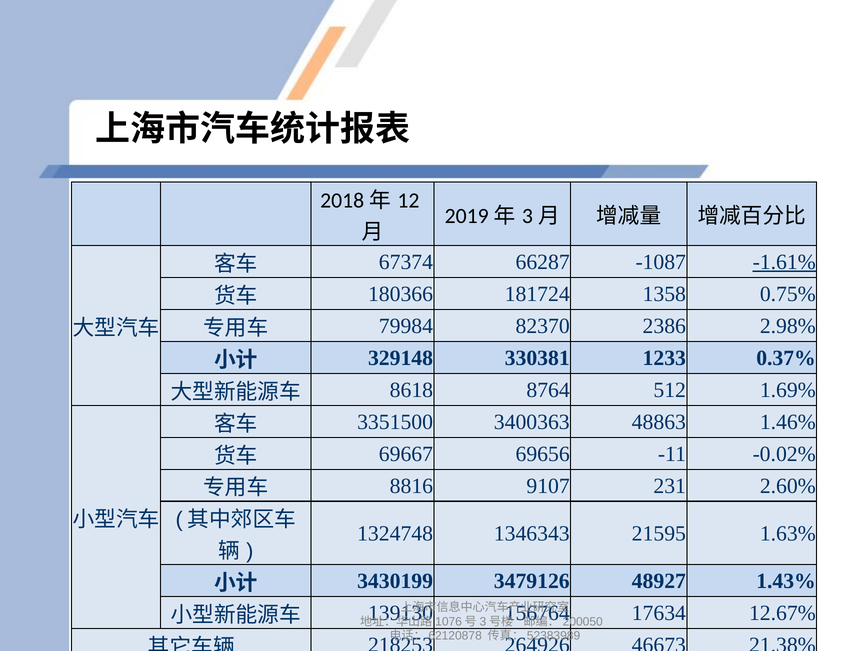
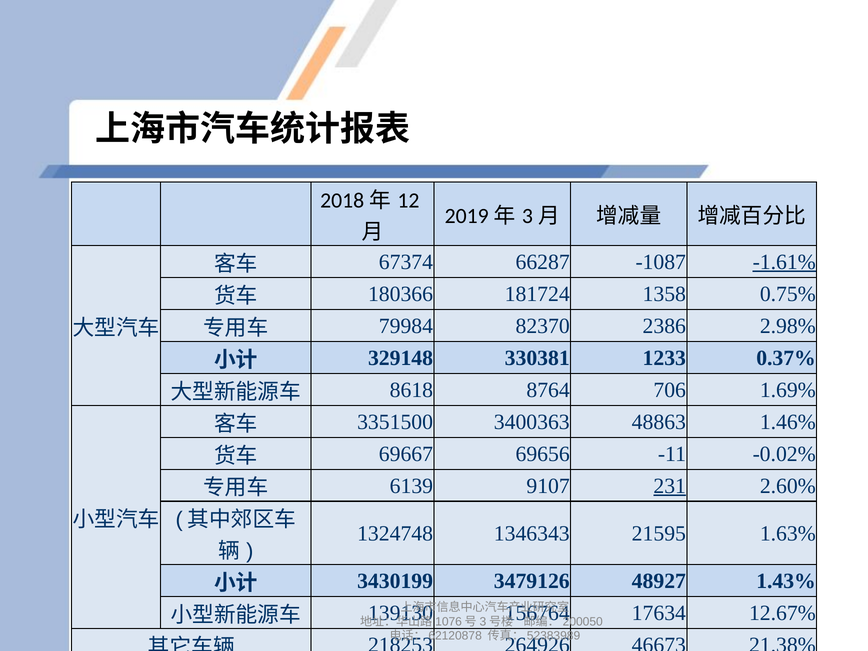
512: 512 -> 706
8816: 8816 -> 6139
231 underline: none -> present
